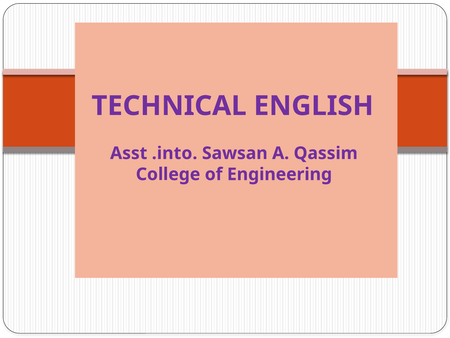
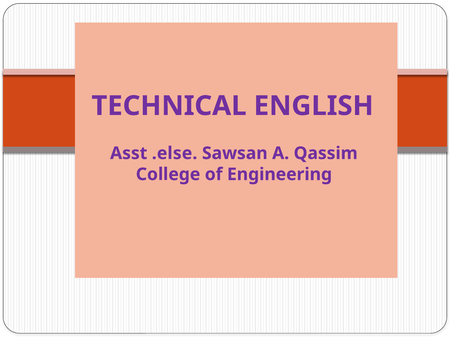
.into: .into -> .else
